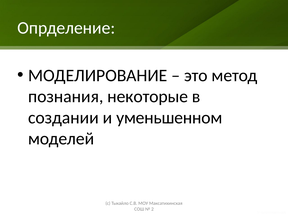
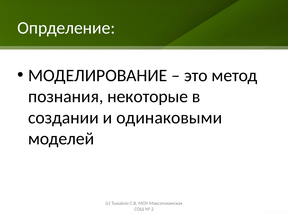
уменьшенном: уменьшенном -> одинаковыми
